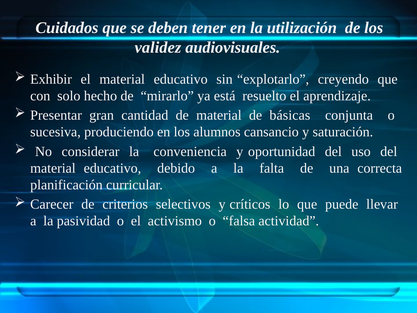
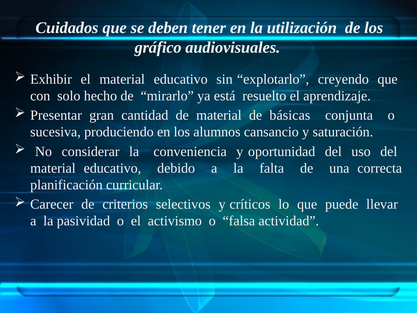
validez: validez -> gráfico
